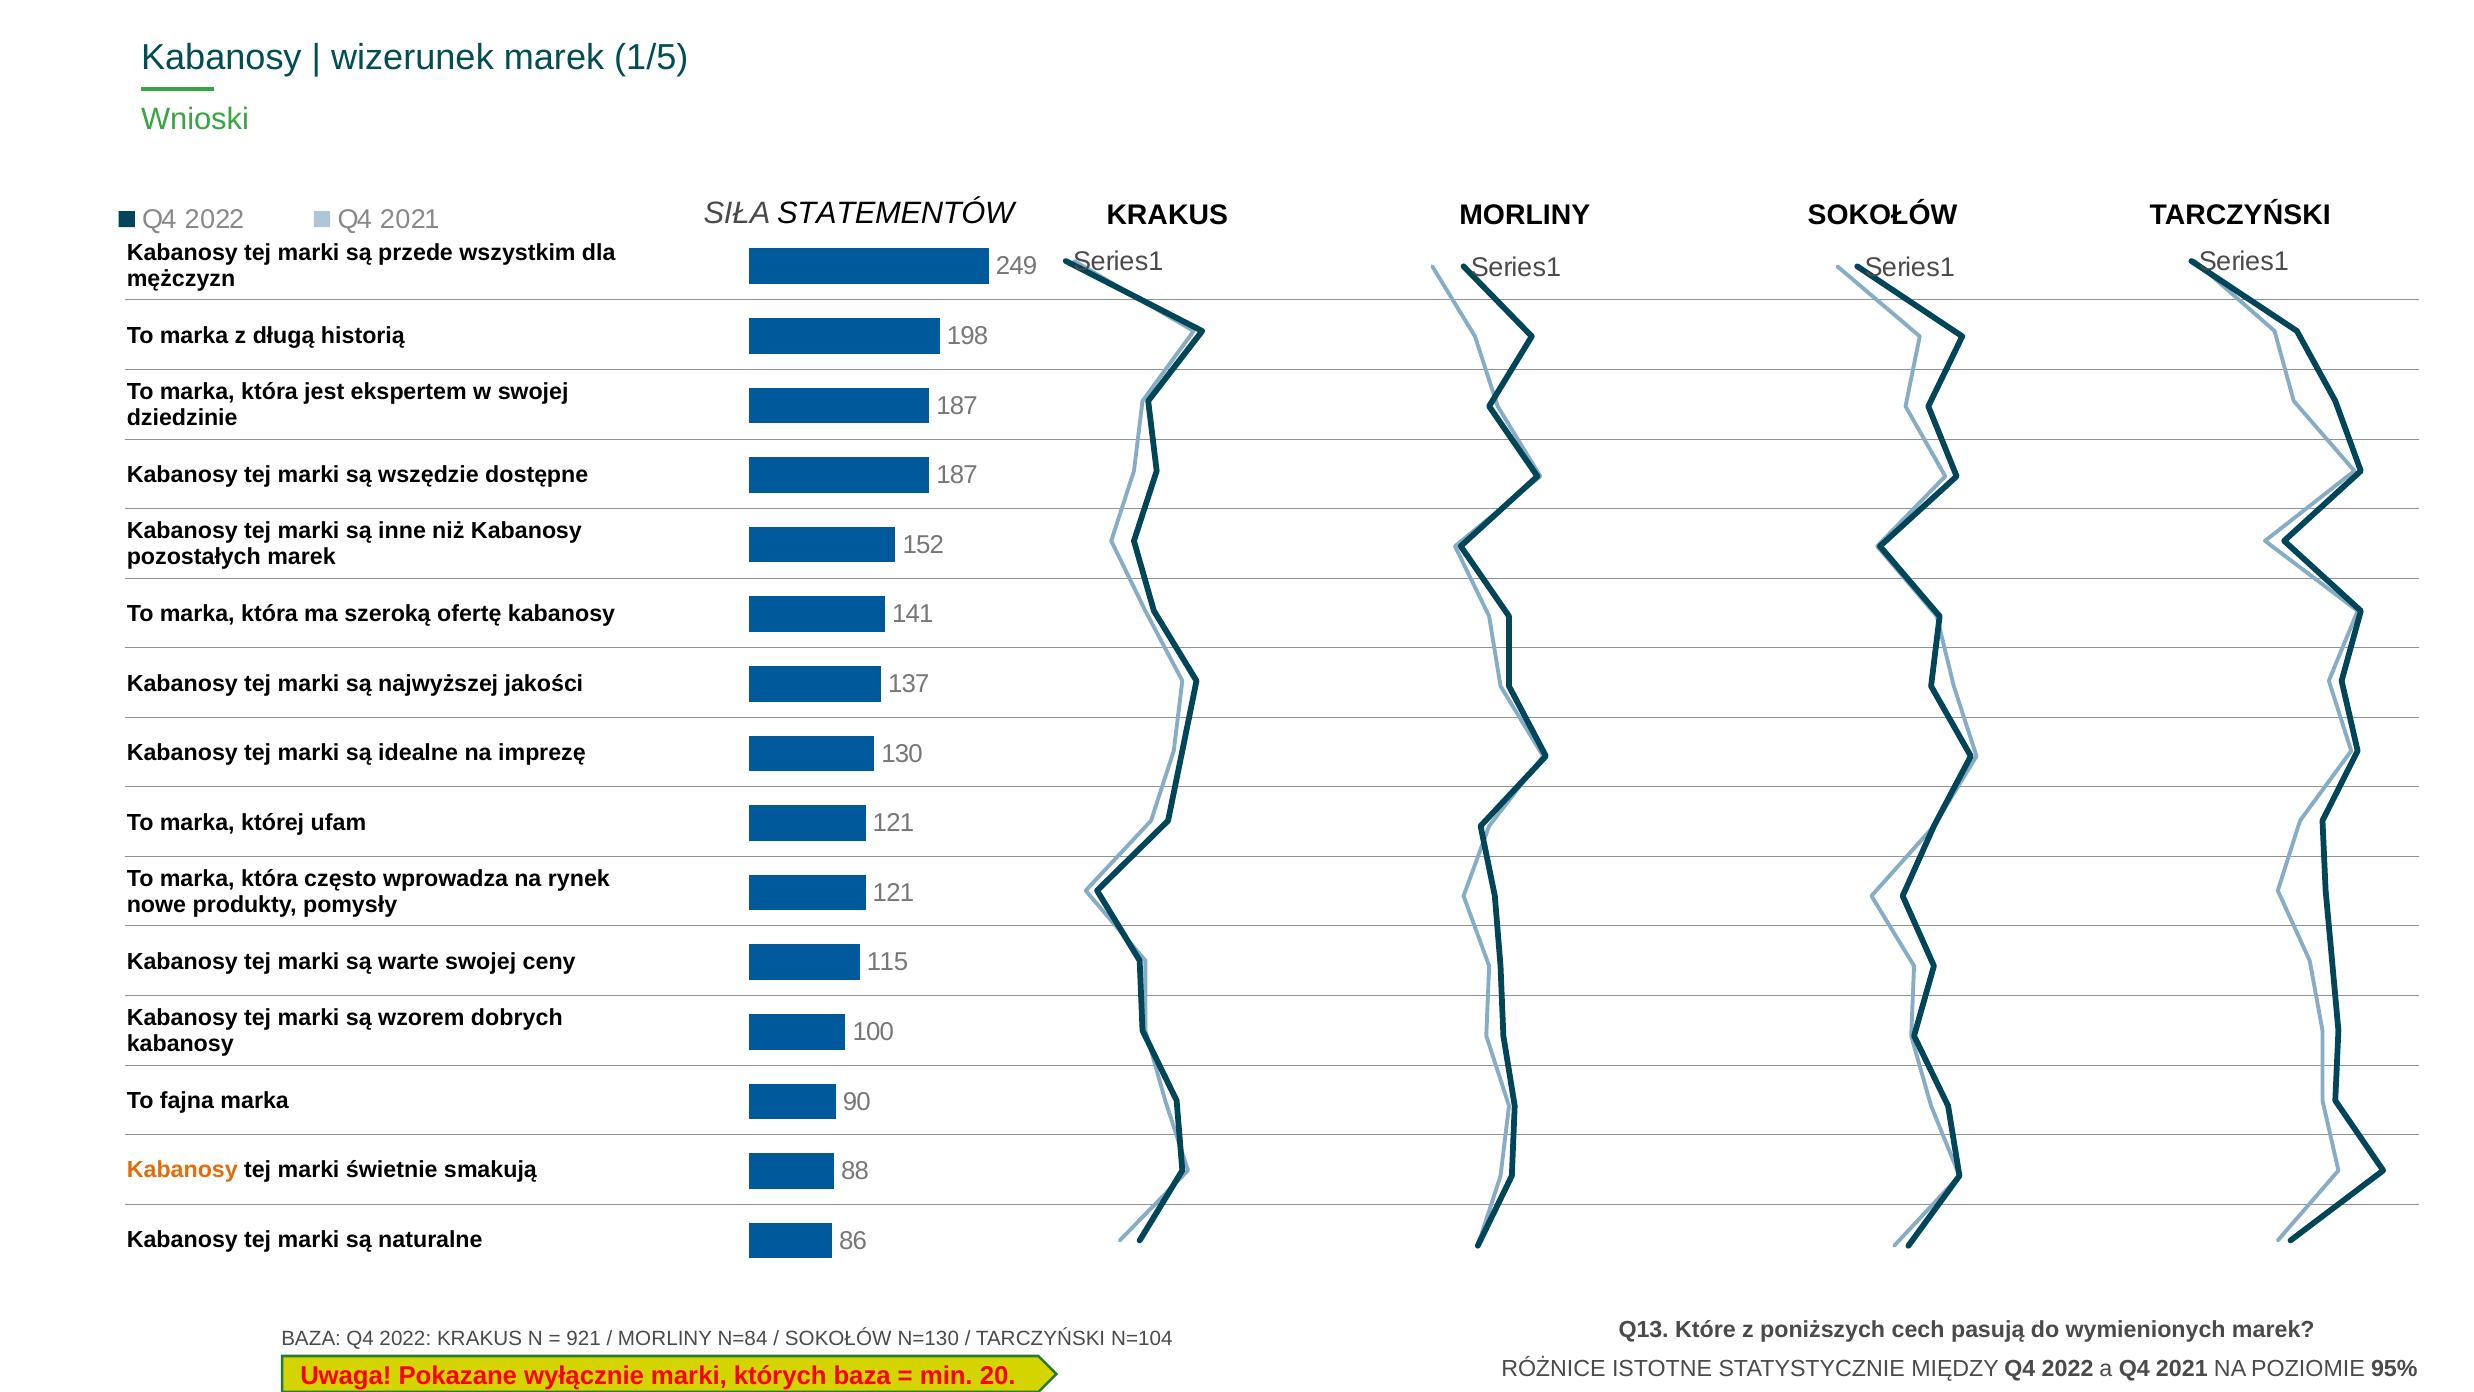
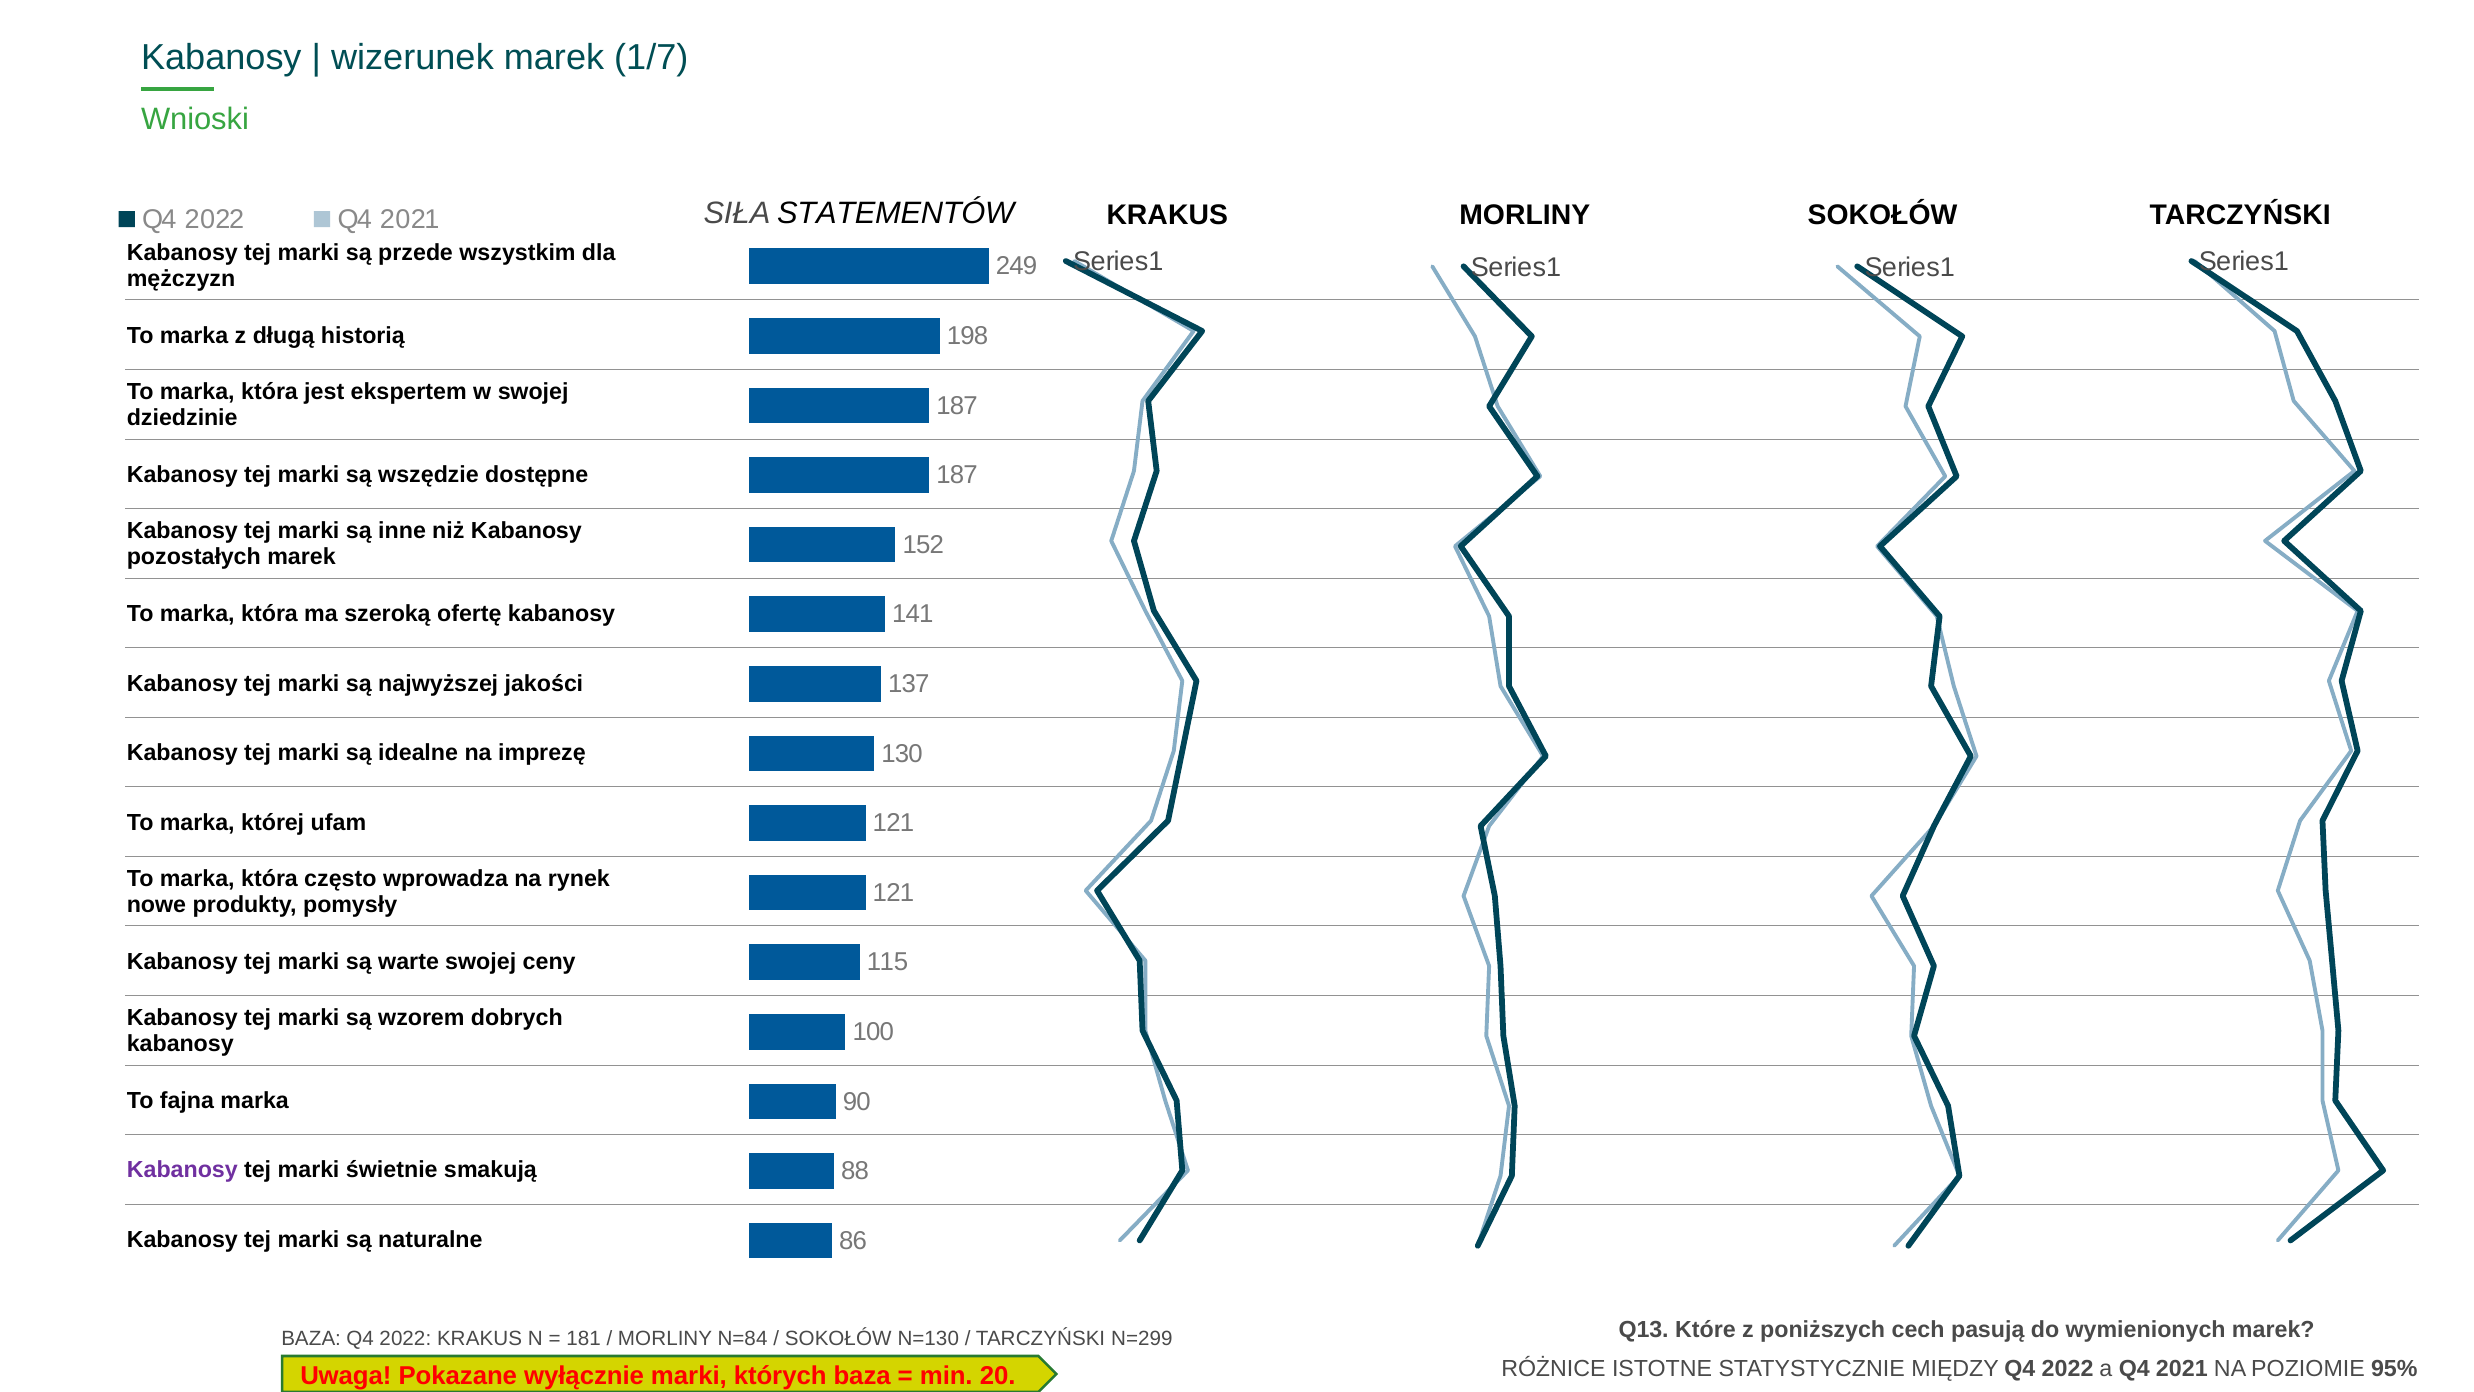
1/5: 1/5 -> 1/7
Kabanosy at (182, 1170) colour: orange -> purple
921: 921 -> 181
N=104: N=104 -> N=299
